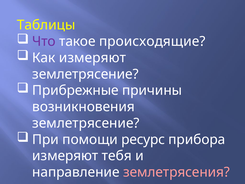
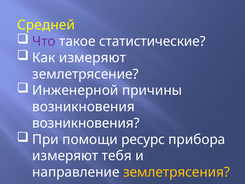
Таблицы: Таблицы -> Средней
происходящие: происходящие -> статистические
Прибрежные: Прибрежные -> Инженерной
землетрясение at (86, 123): землетрясение -> возникновения
землетрясения colour: pink -> yellow
